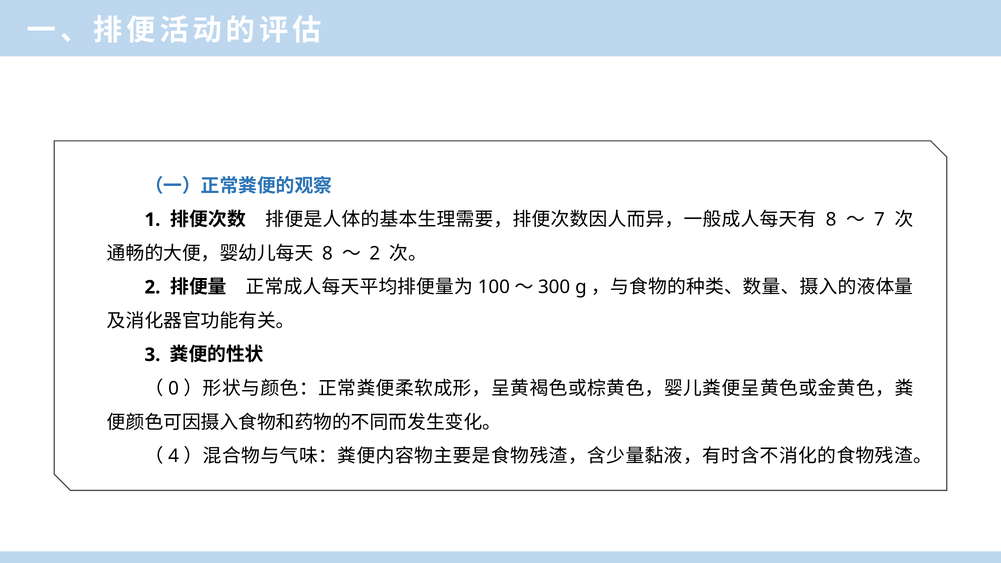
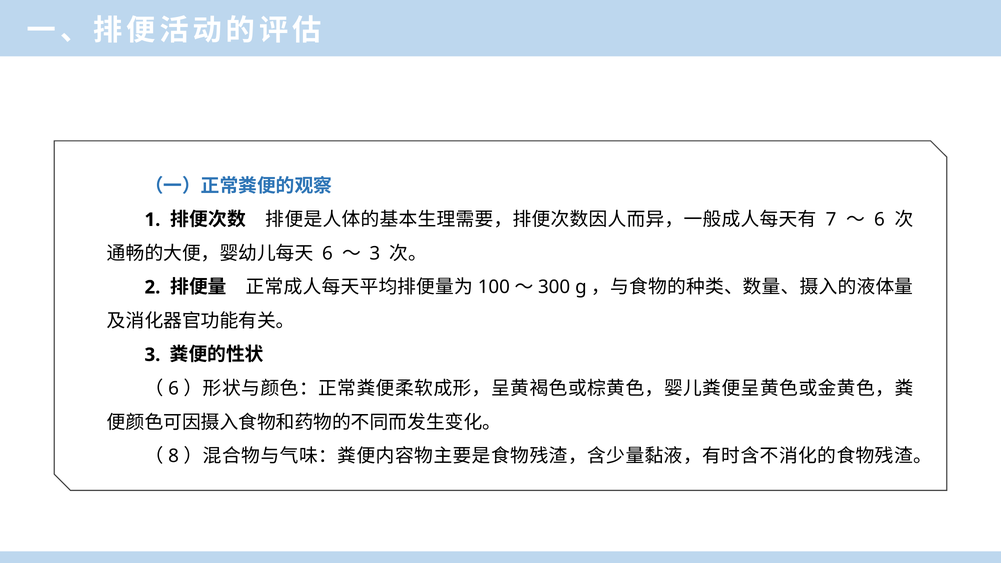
8 at (831, 220): 8 -> 7
7 at (879, 220): 7 -> 6
8 at (327, 253): 8 -> 6
2 at (375, 253): 2 -> 3
0 at (174, 389): 0 -> 6
4: 4 -> 8
